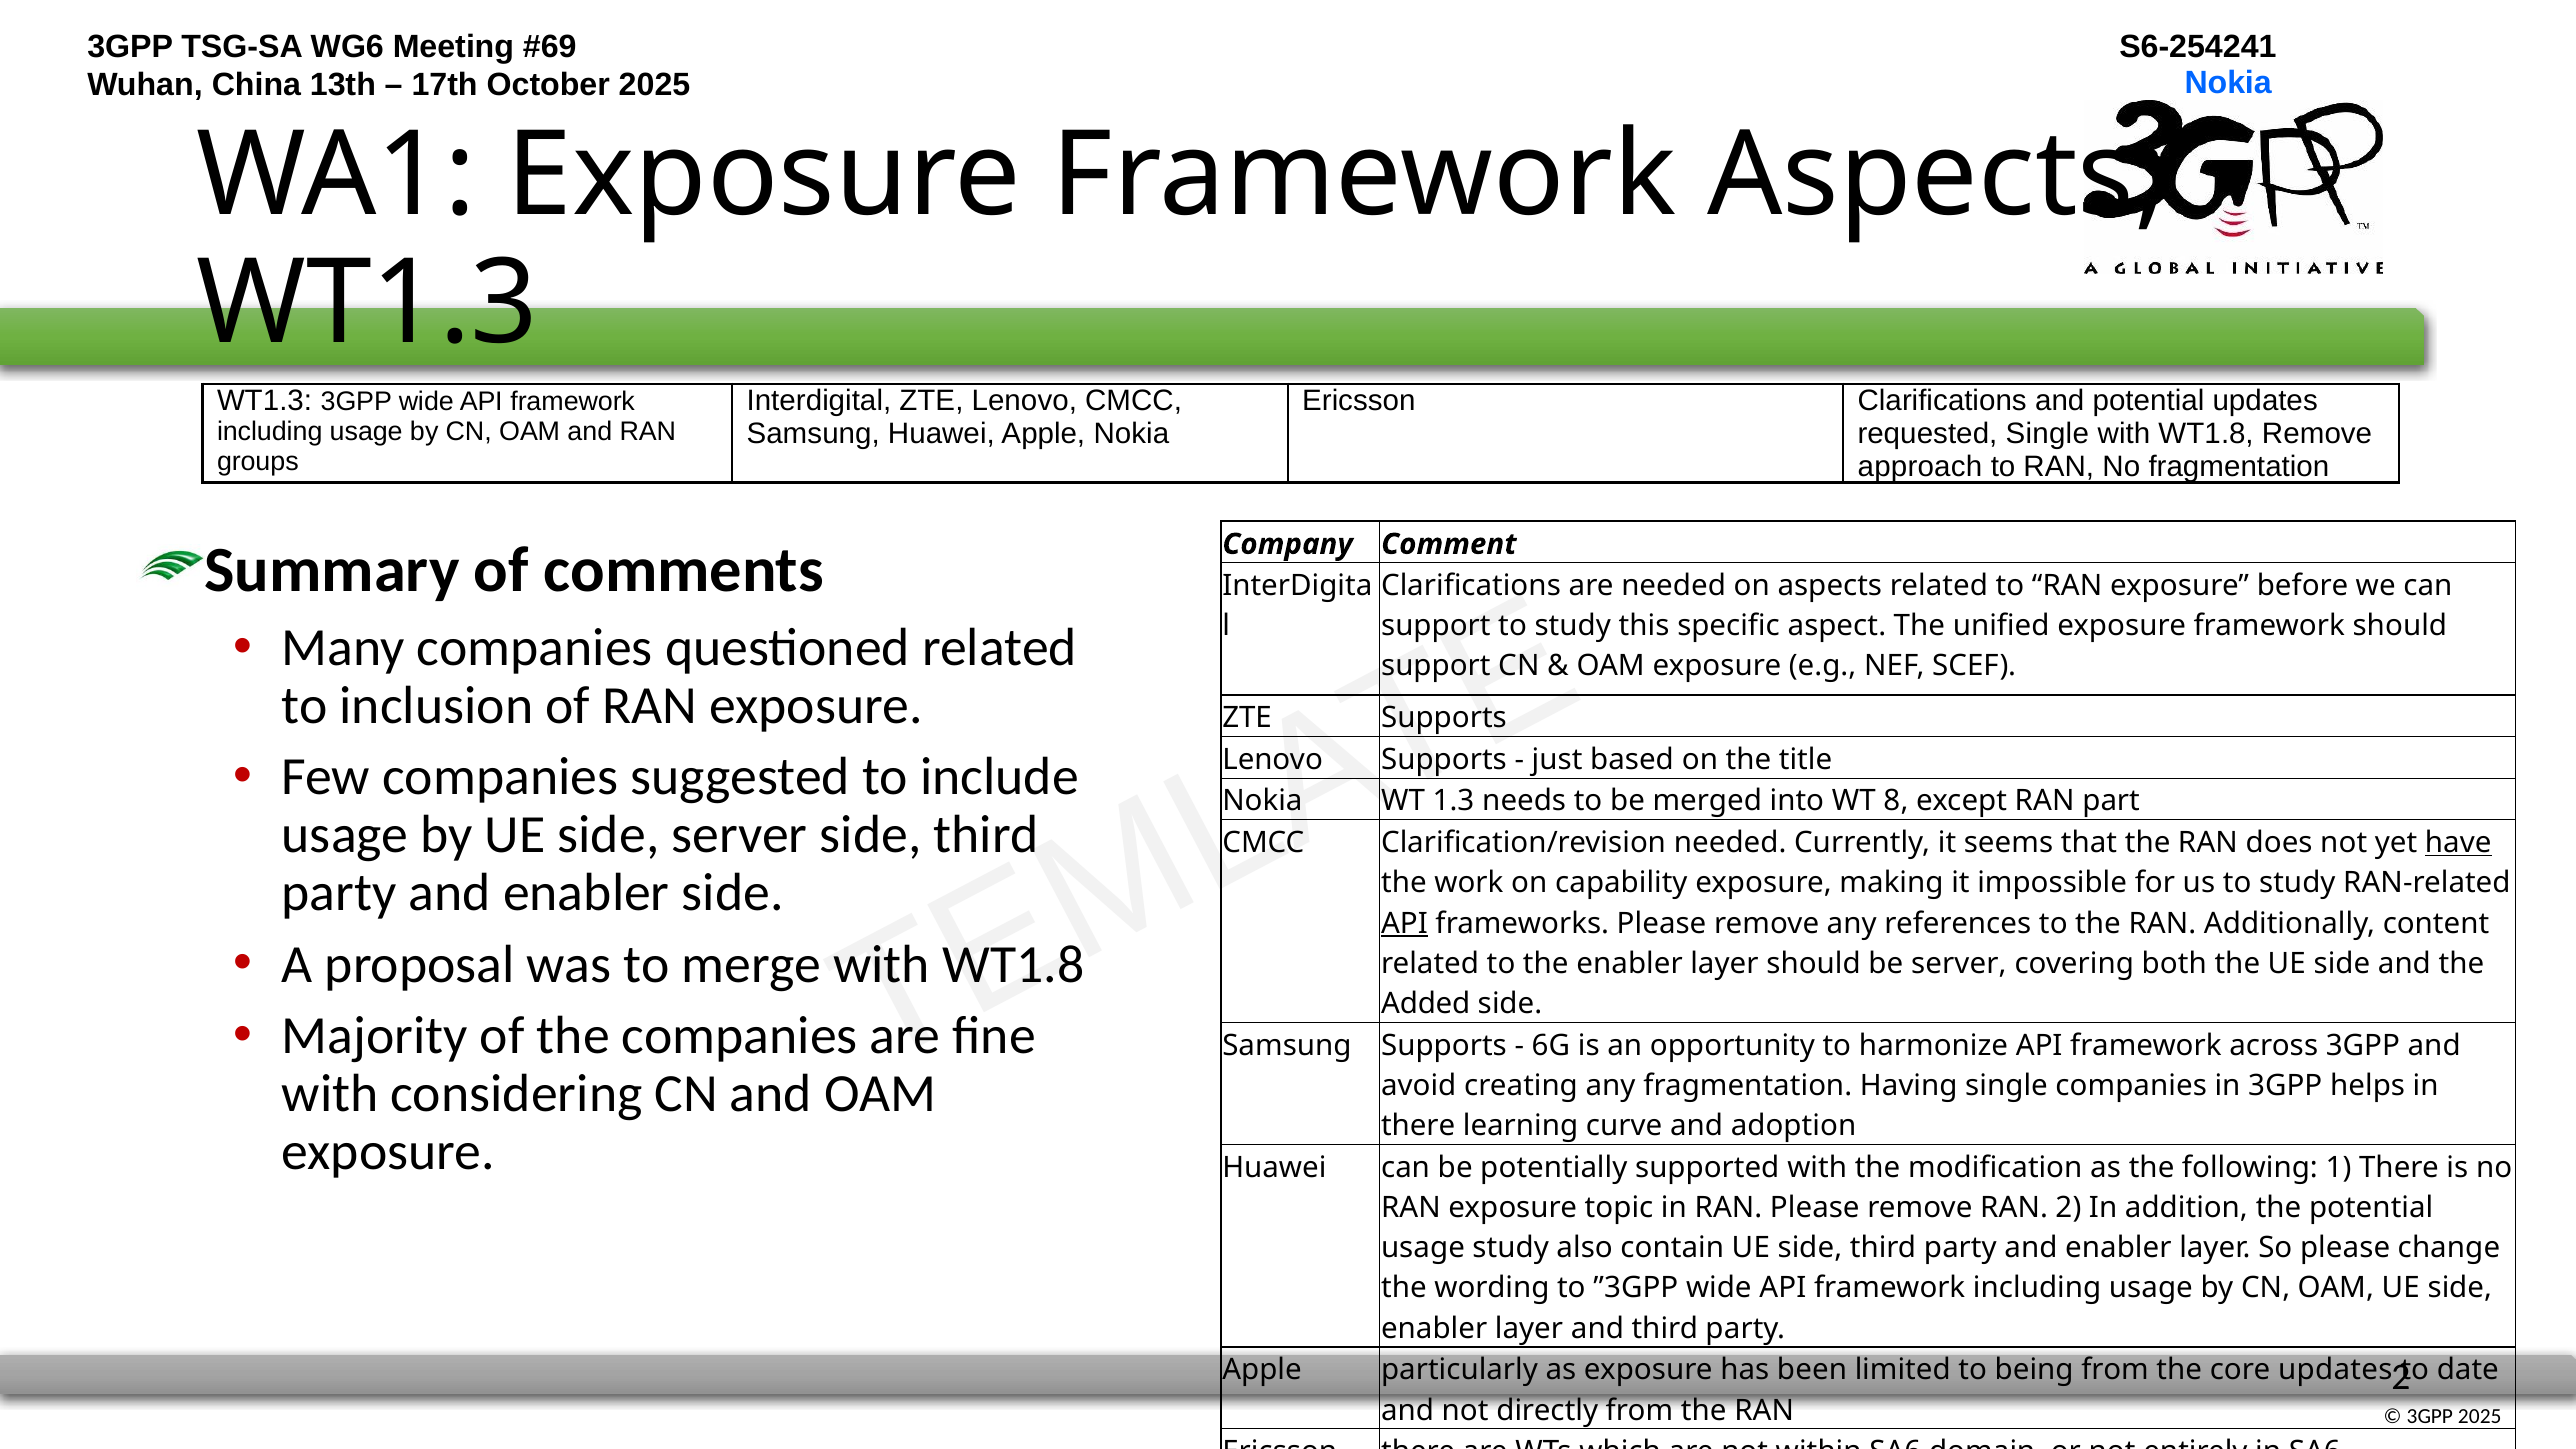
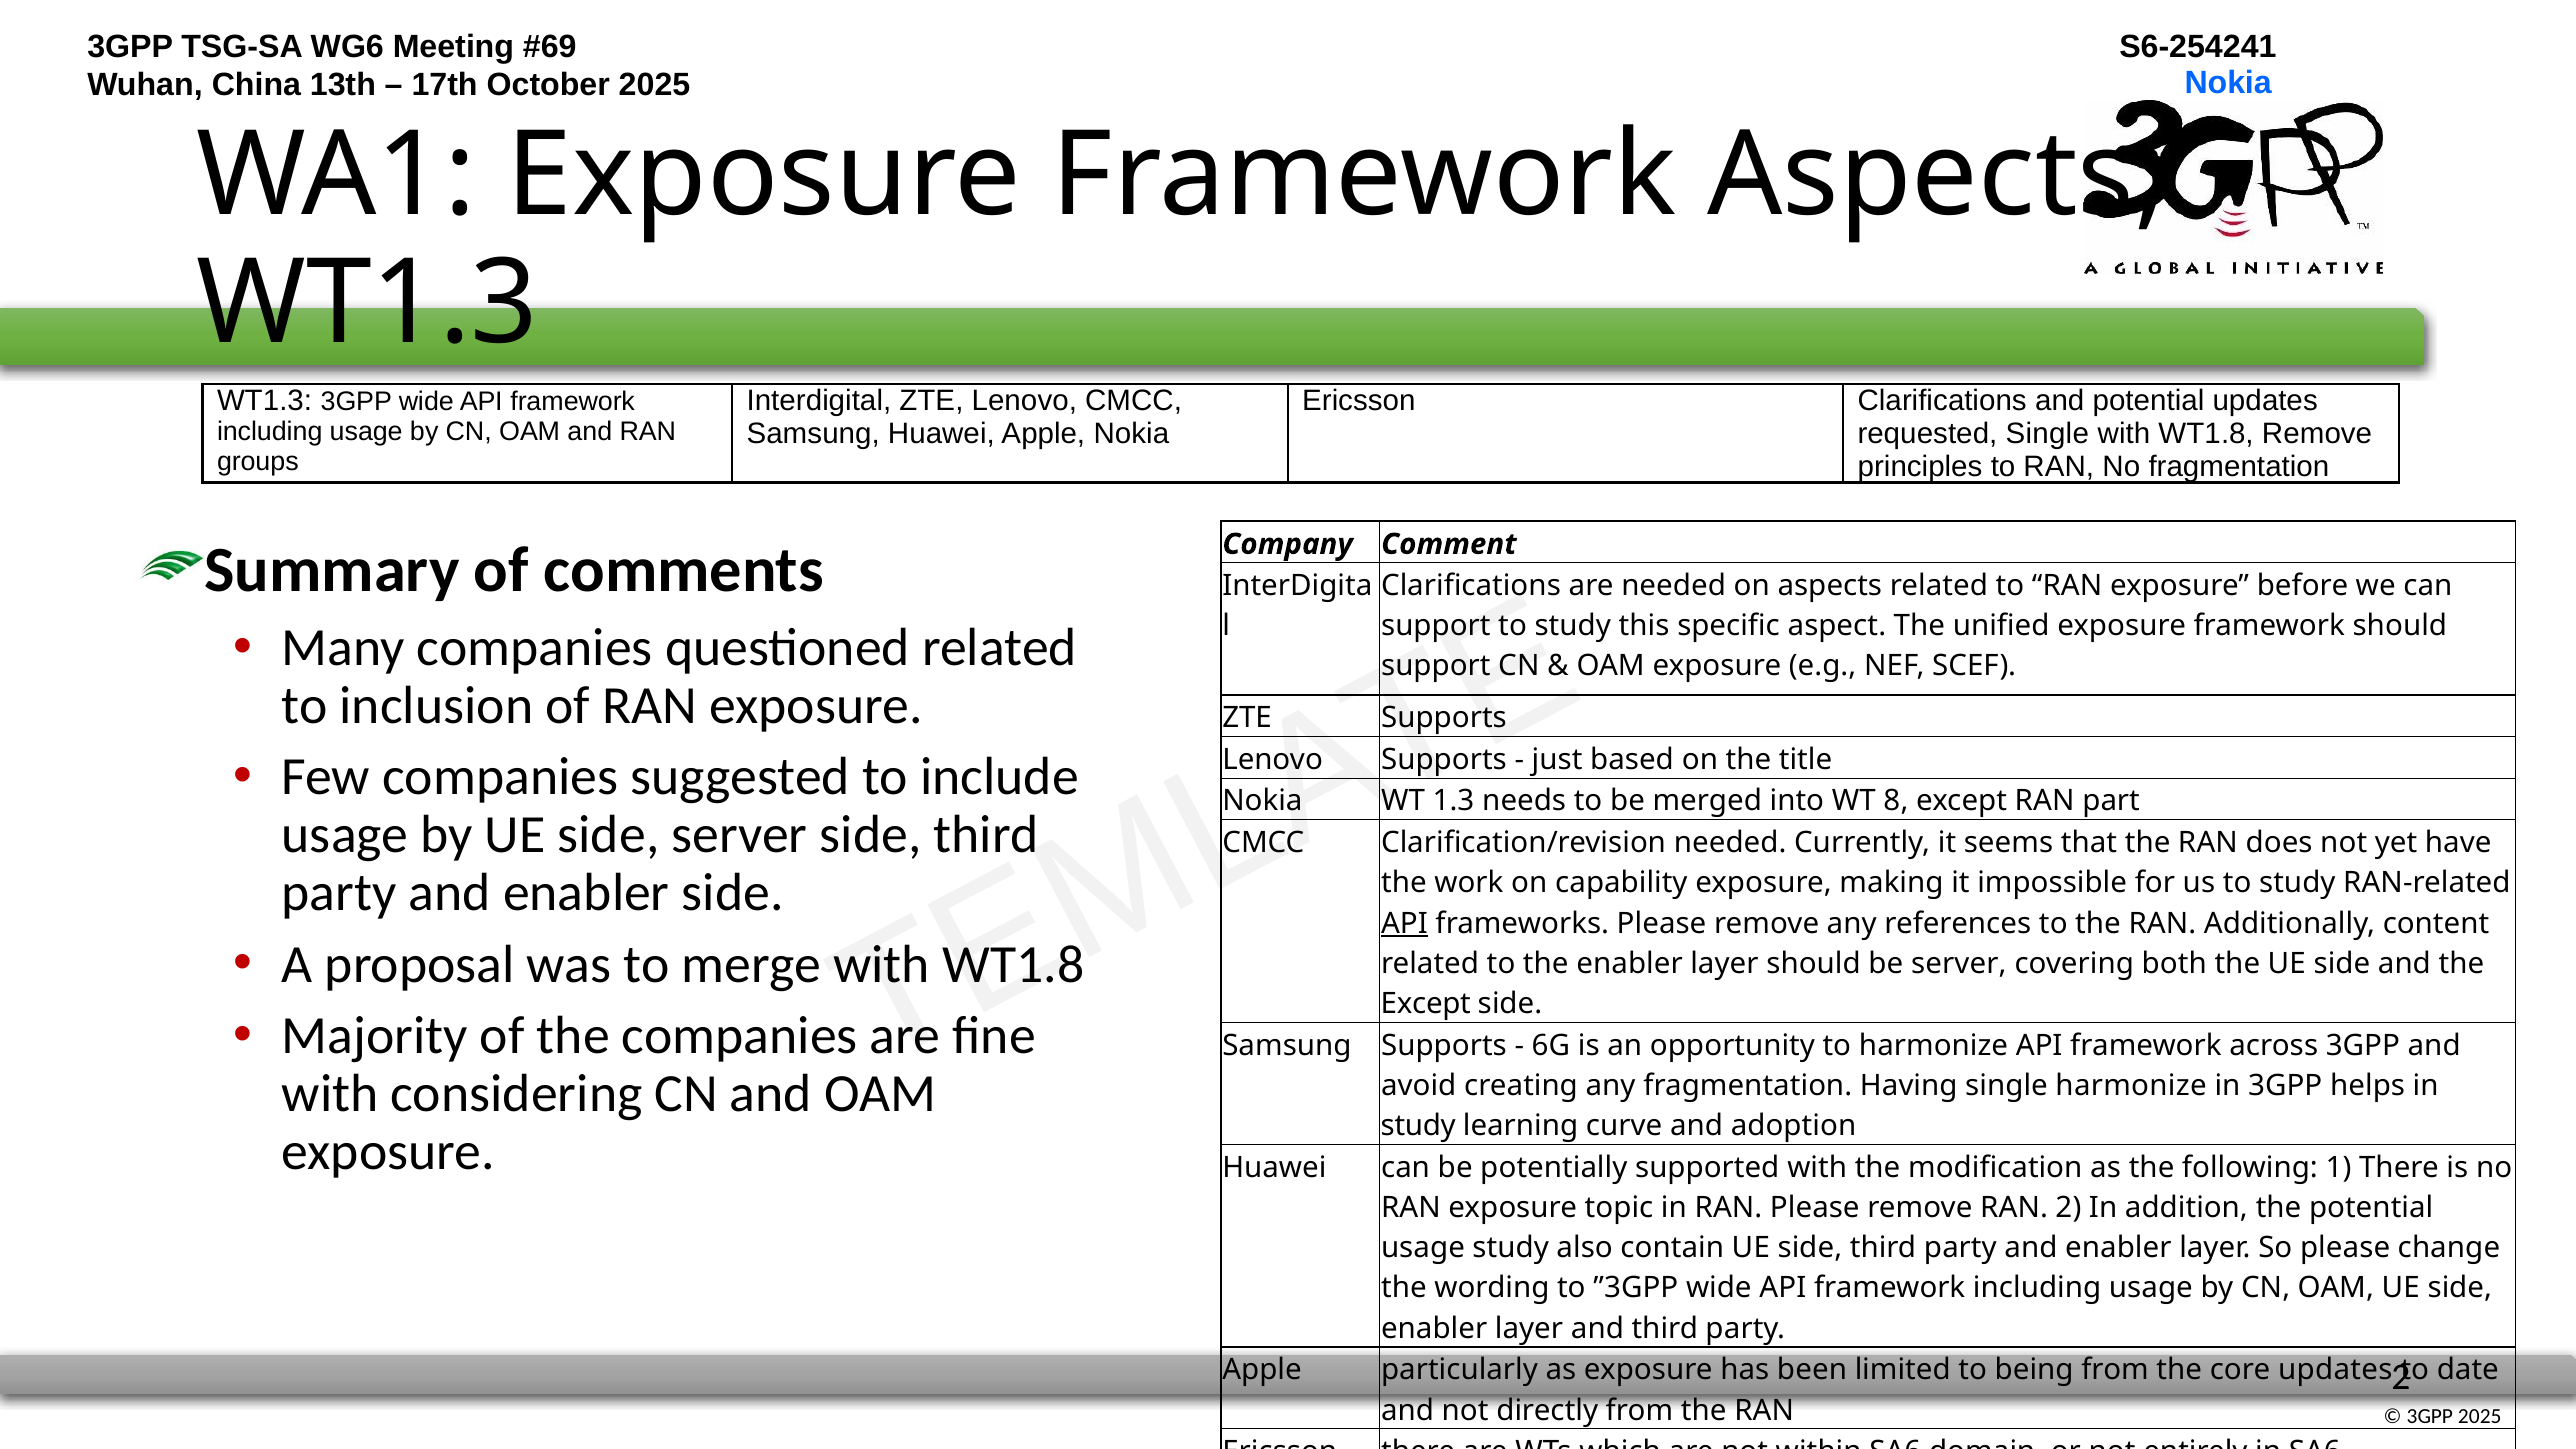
approach: approach -> principles
have underline: present -> none
Added at (1426, 1004): Added -> Except
single companies: companies -> harmonize
there at (1418, 1126): there -> study
